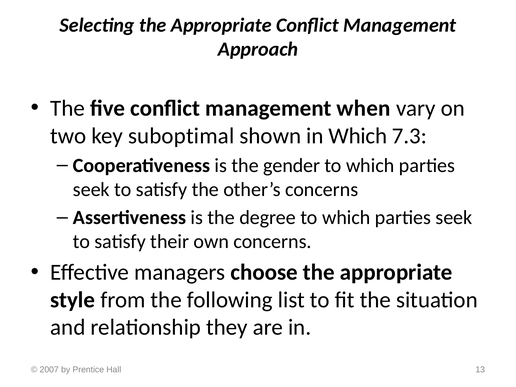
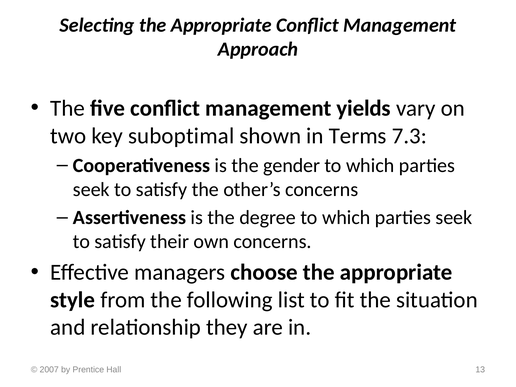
when: when -> yields
in Which: Which -> Terms
